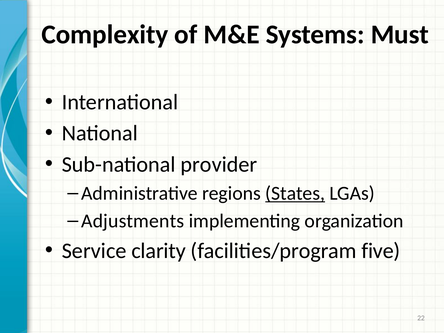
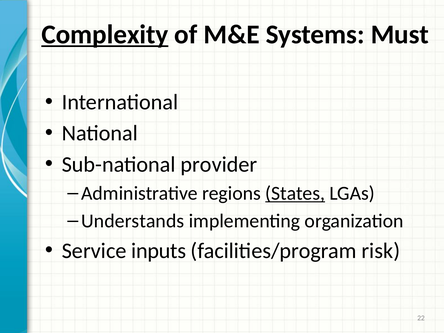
Complexity underline: none -> present
Adjustments: Adjustments -> Understands
clarity: clarity -> inputs
five: five -> risk
